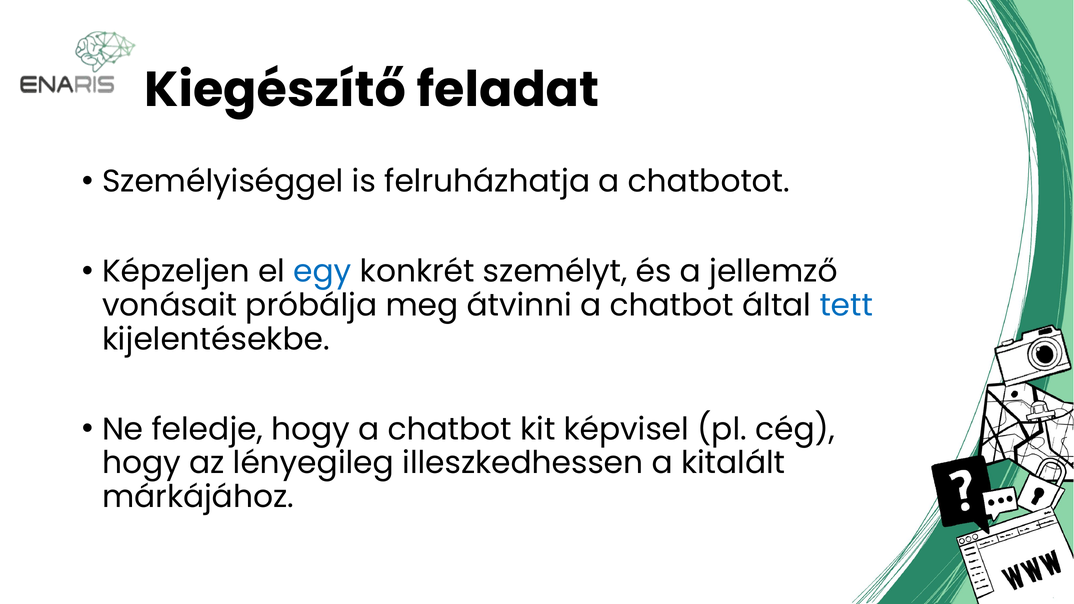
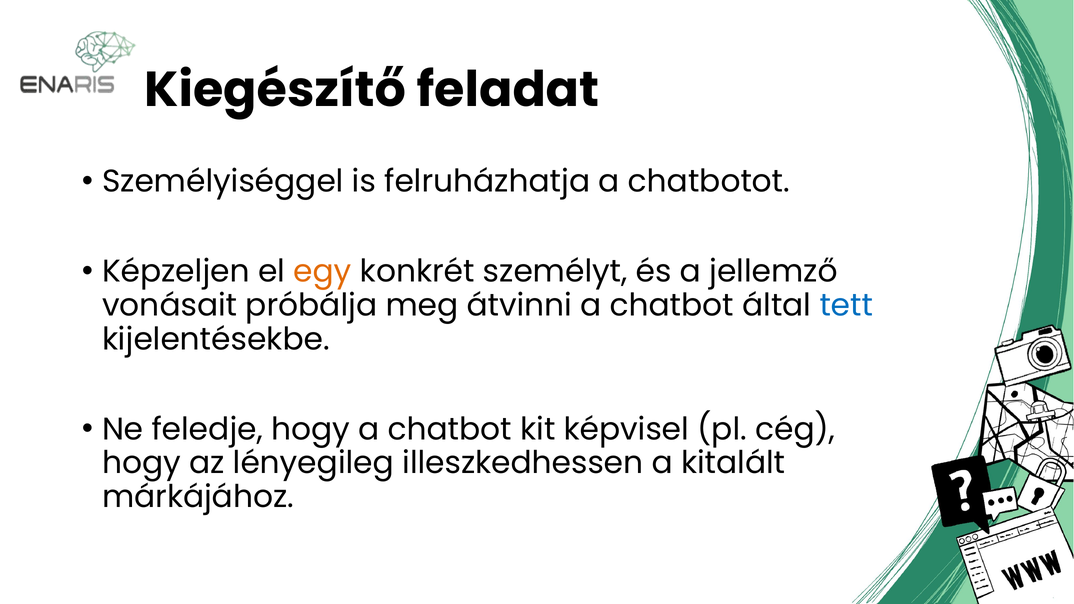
egy colour: blue -> orange
